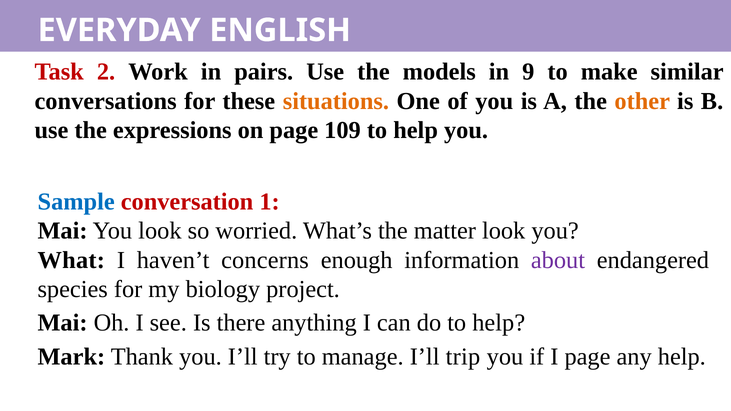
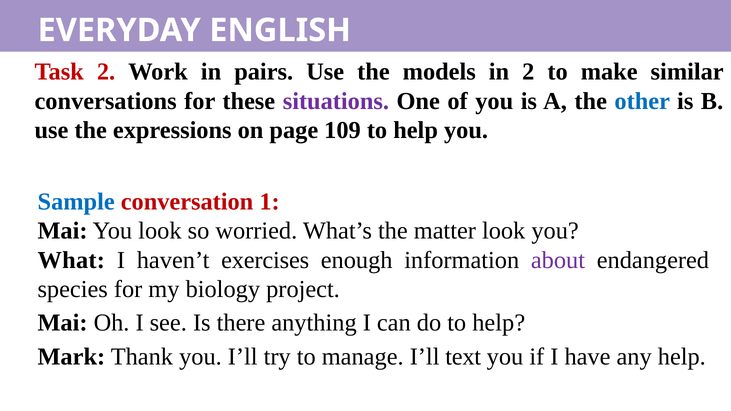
in 9: 9 -> 2
situations colour: orange -> purple
other colour: orange -> blue
concerns: concerns -> exercises
trip: trip -> text
I page: page -> have
